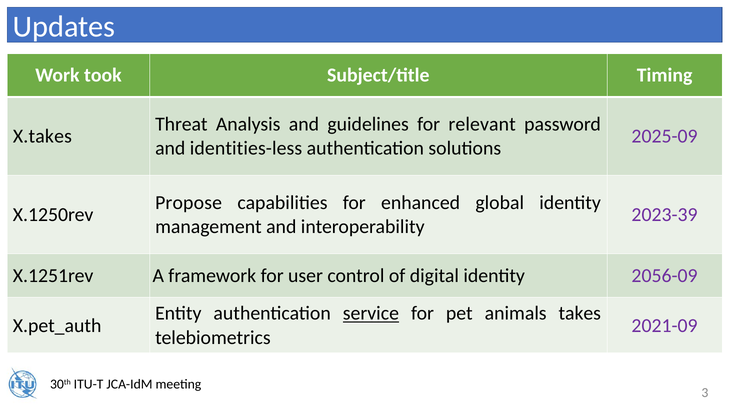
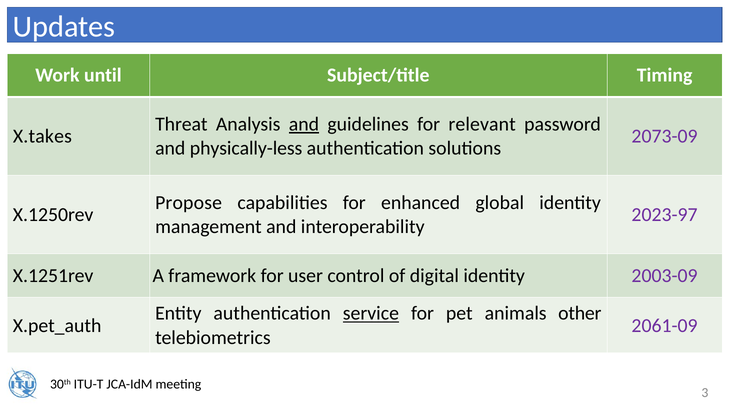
took: took -> until
and at (304, 124) underline: none -> present
2025-09: 2025-09 -> 2073-09
identities-less: identities-less -> physically-less
2023-39: 2023-39 -> 2023-97
2056-09: 2056-09 -> 2003-09
takes: takes -> other
2021-09: 2021-09 -> 2061-09
